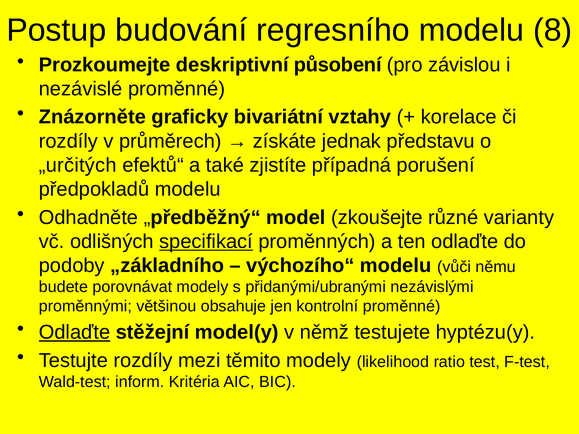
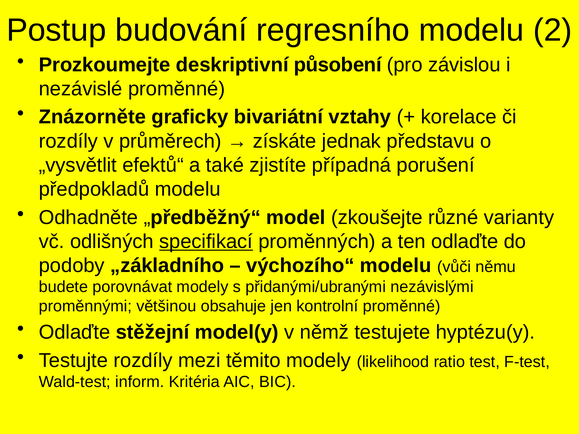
8: 8 -> 2
„určitých: „určitých -> „vysvětlit
Odlaďte at (75, 332) underline: present -> none
